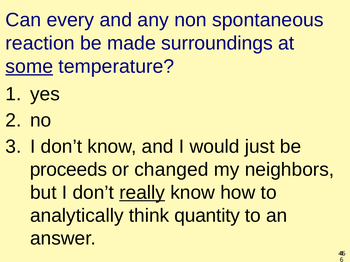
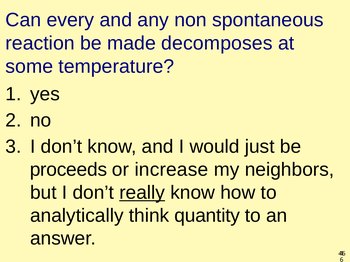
surroundings: surroundings -> decomposes
some underline: present -> none
changed: changed -> increase
